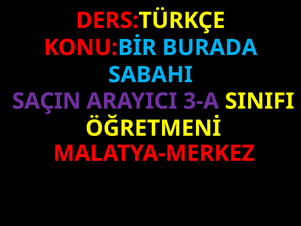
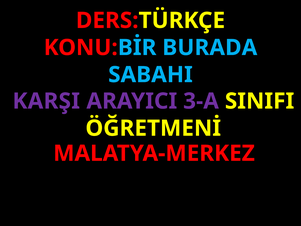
SAÇIN: SAÇIN -> KARŞI
